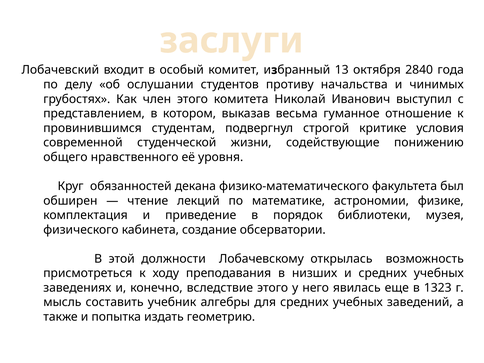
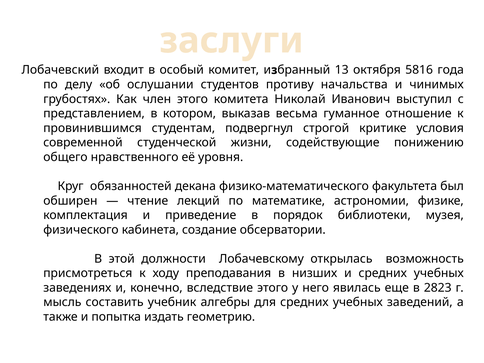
2840: 2840 -> 5816
1323: 1323 -> 2823
